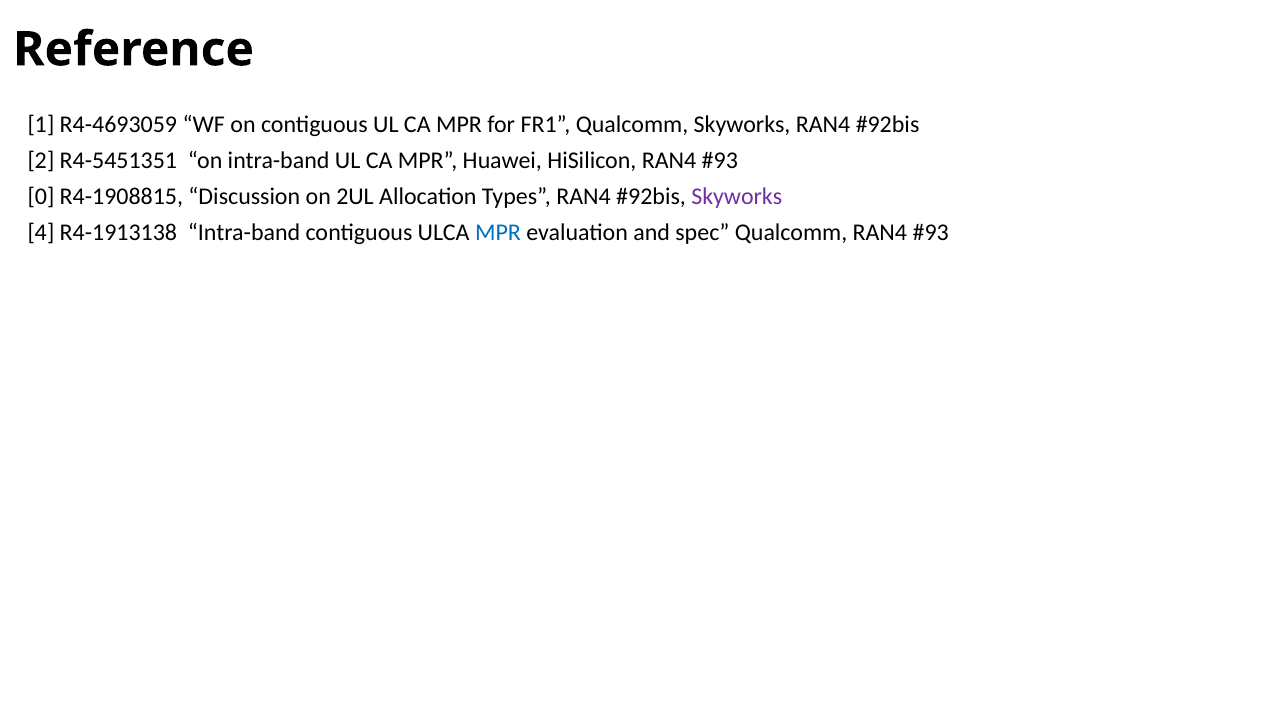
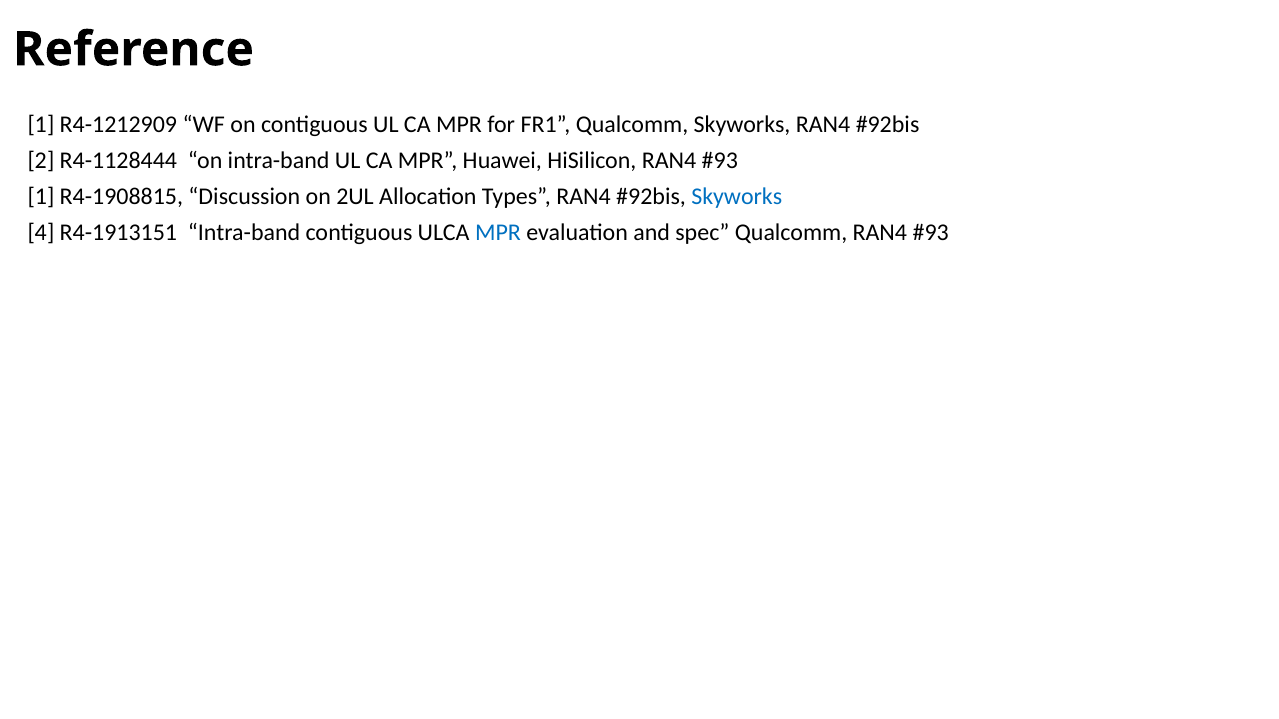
R4-4693059: R4-4693059 -> R4-1212909
R4-5451351: R4-5451351 -> R4-1128444
0 at (41, 197): 0 -> 1
Skyworks at (737, 197) colour: purple -> blue
R4-1913138: R4-1913138 -> R4-1913151
